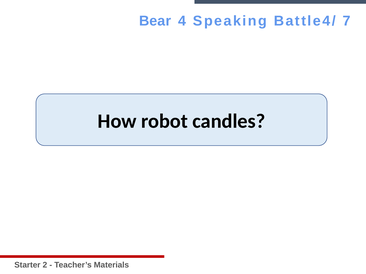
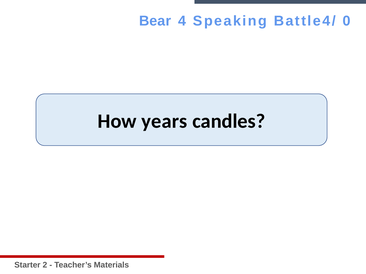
7: 7 -> 0
robot: robot -> years
